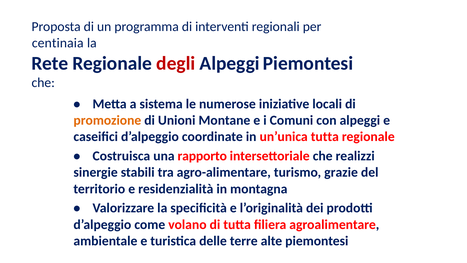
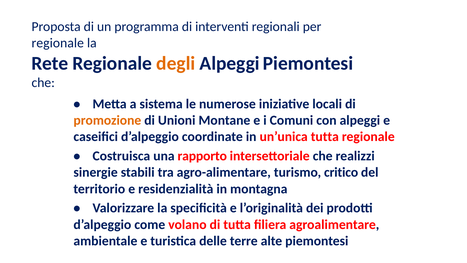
centinaia at (58, 43): centinaia -> regionale
degli colour: red -> orange
grazie: grazie -> critico
